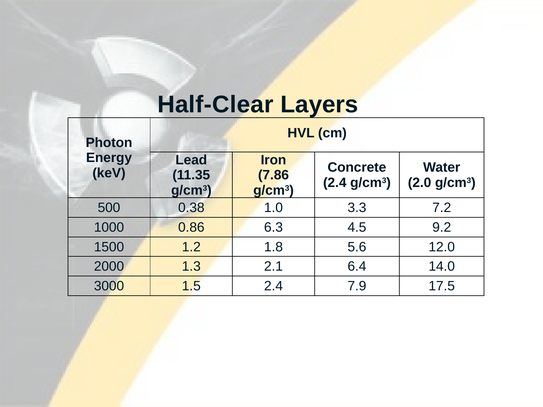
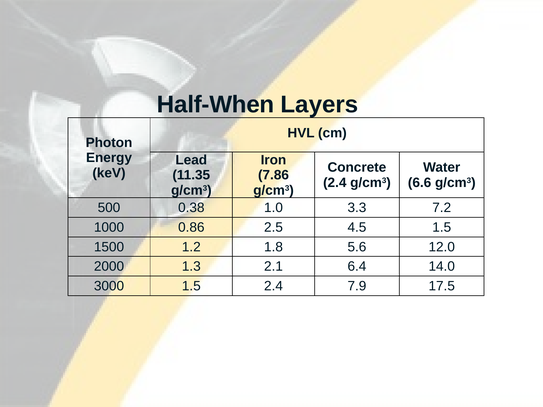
Half-Clear: Half-Clear -> Half-When
2.0: 2.0 -> 6.6
6.3: 6.3 -> 2.5
4.5 9.2: 9.2 -> 1.5
